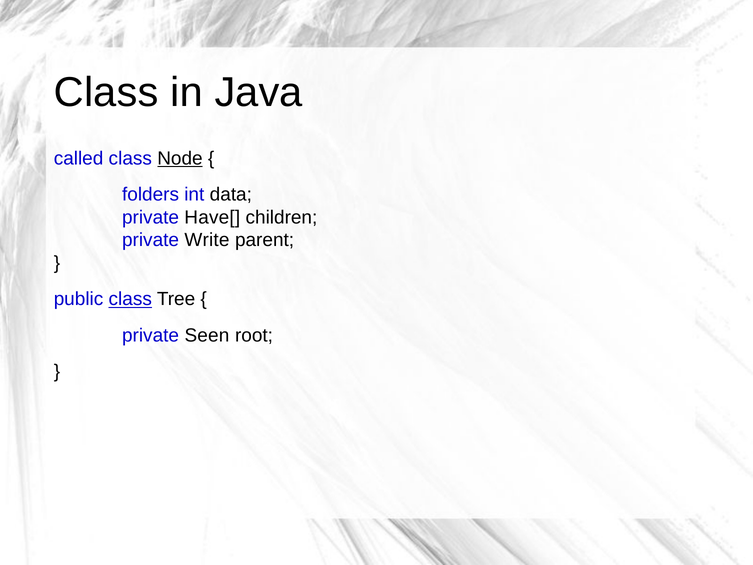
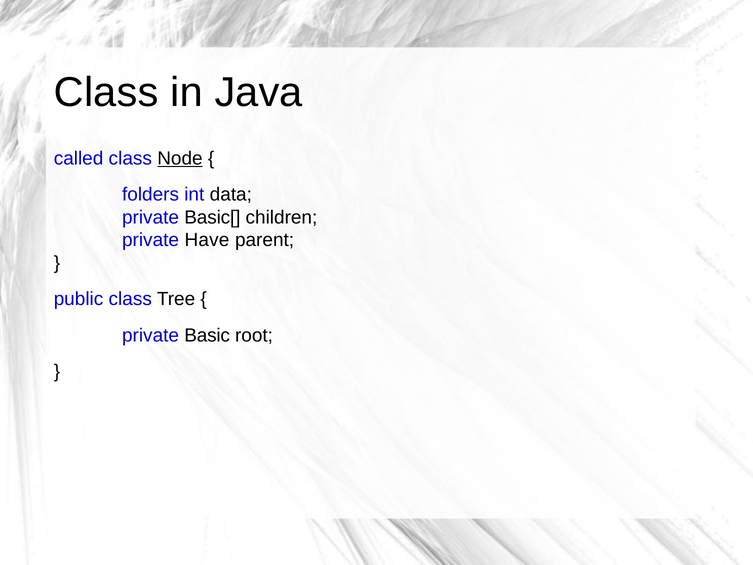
Have[: Have[ -> Basic[
Write: Write -> Have
class at (130, 299) underline: present -> none
Seen: Seen -> Basic
